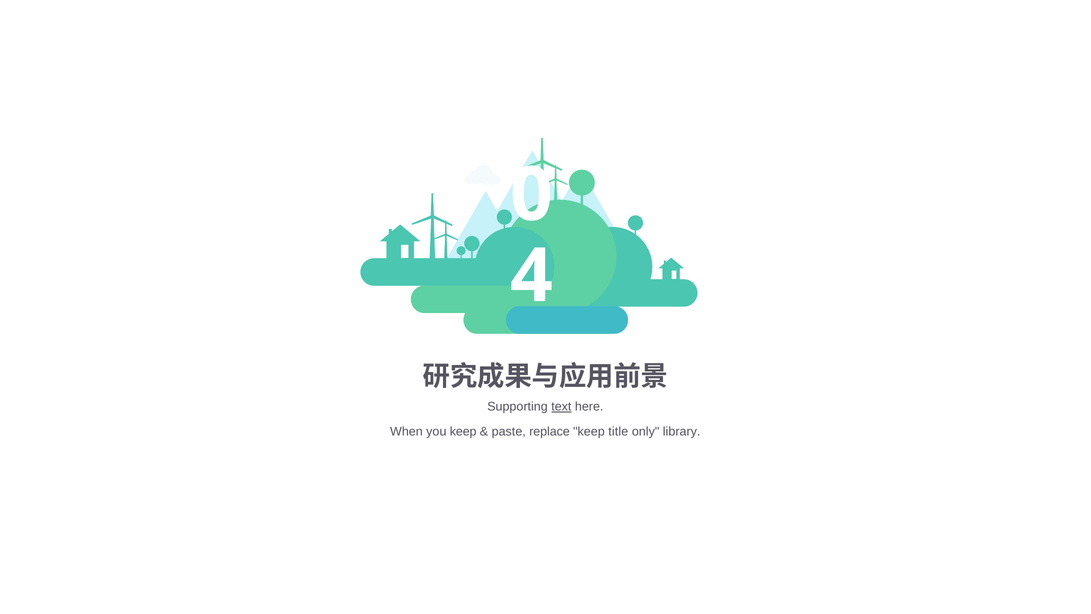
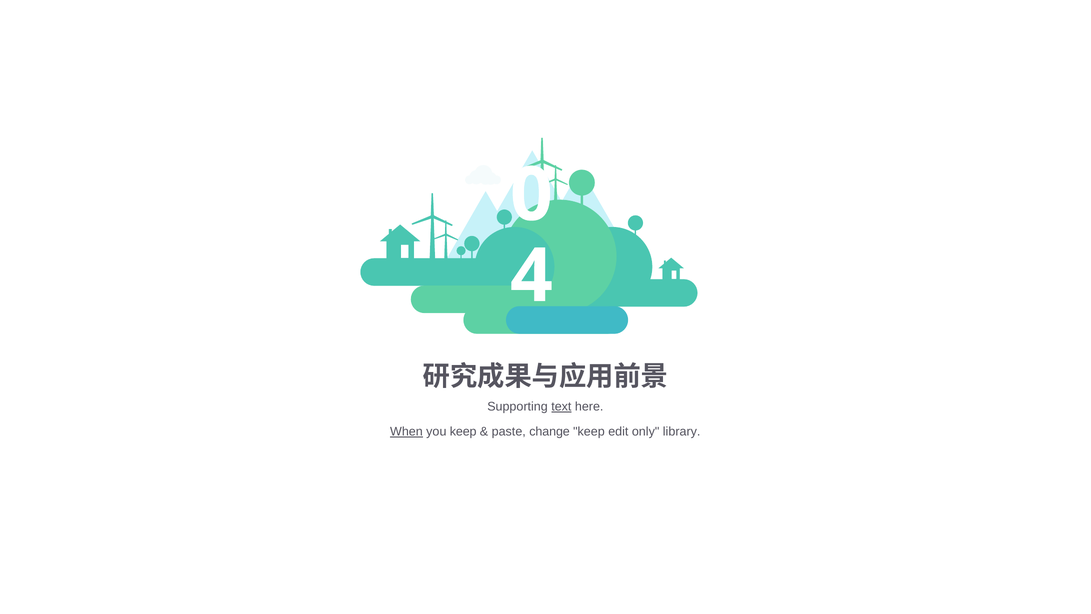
When underline: none -> present
replace: replace -> change
title: title -> edit
